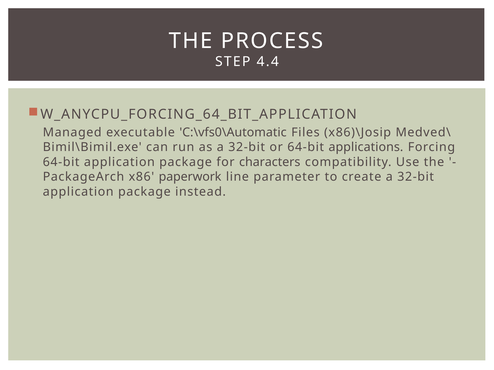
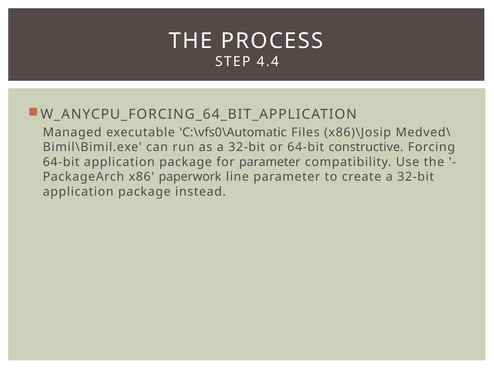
applications: applications -> constructive
for characters: characters -> parameter
